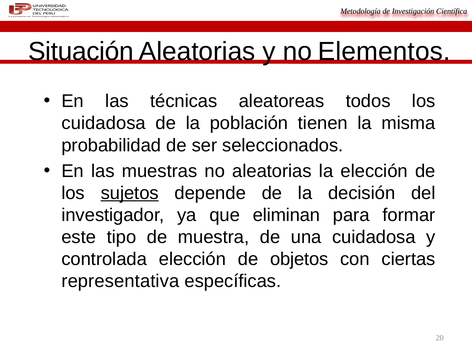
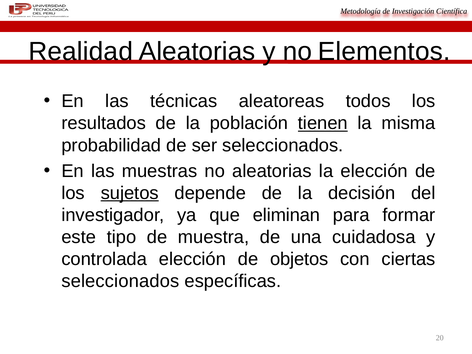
Situación: Situación -> Realidad
cuidadosa at (104, 123): cuidadosa -> resultados
tienen underline: none -> present
representativa at (120, 281): representativa -> seleccionados
